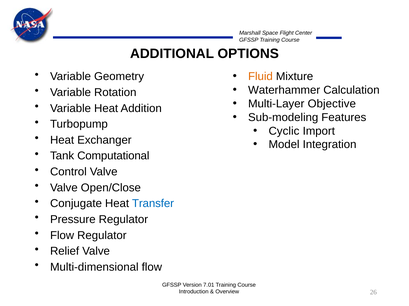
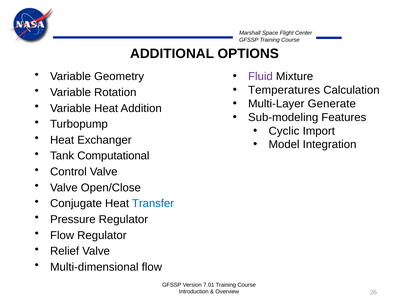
Fluid colour: orange -> purple
Waterhammer: Waterhammer -> Temperatures
Objective: Objective -> Generate
